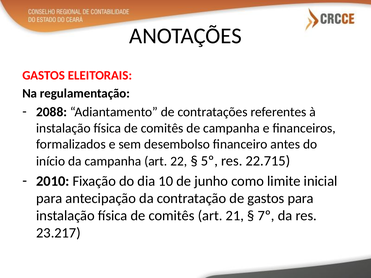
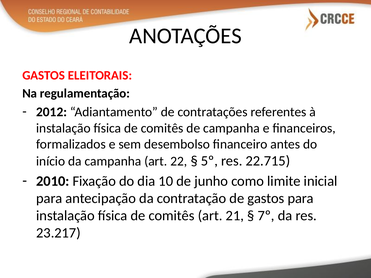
2088: 2088 -> 2012
